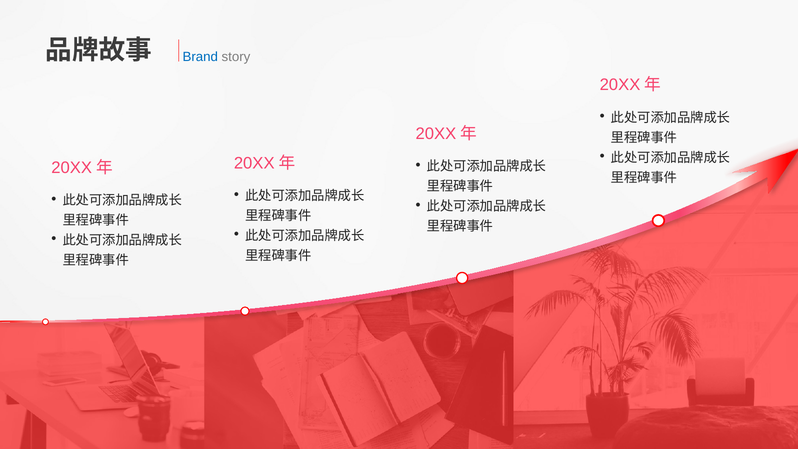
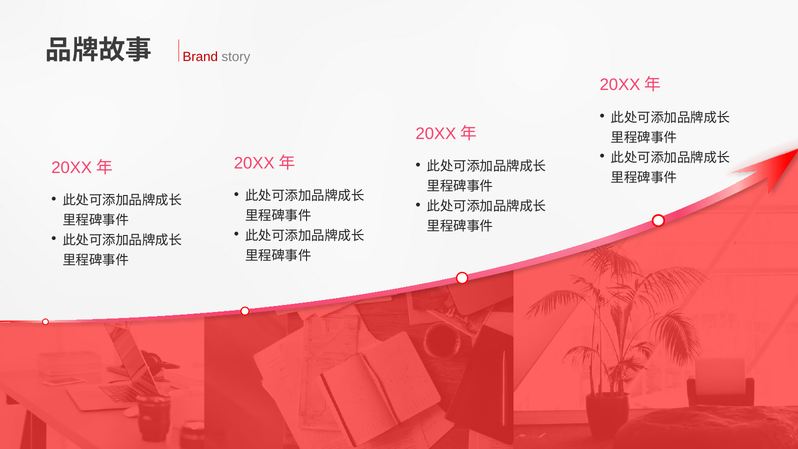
Brand colour: blue -> red
